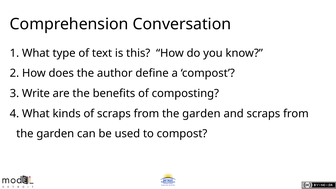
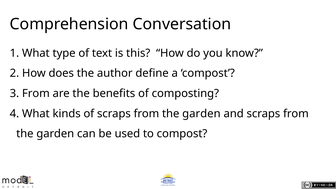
Write at (36, 93): Write -> From
